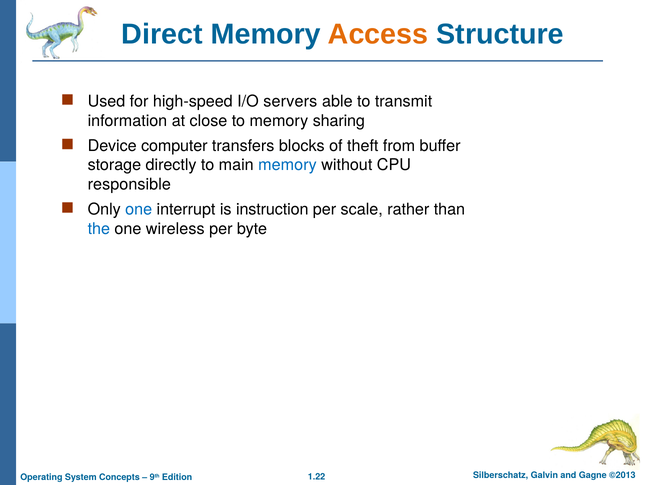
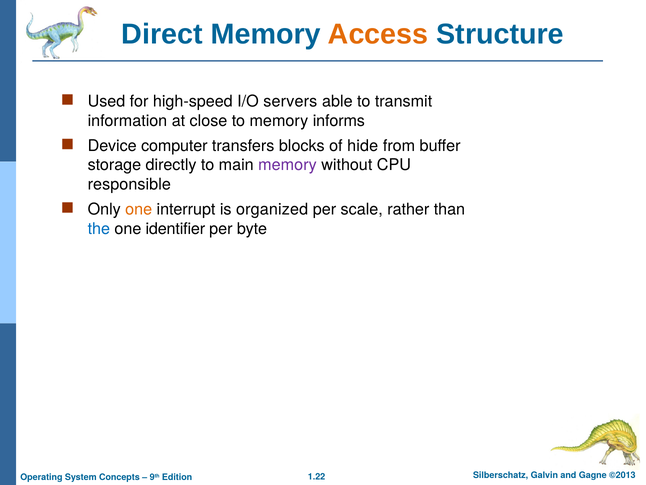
sharing: sharing -> informs
theft: theft -> hide
memory at (287, 165) colour: blue -> purple
one at (139, 209) colour: blue -> orange
instruction: instruction -> organized
wireless: wireless -> identifier
